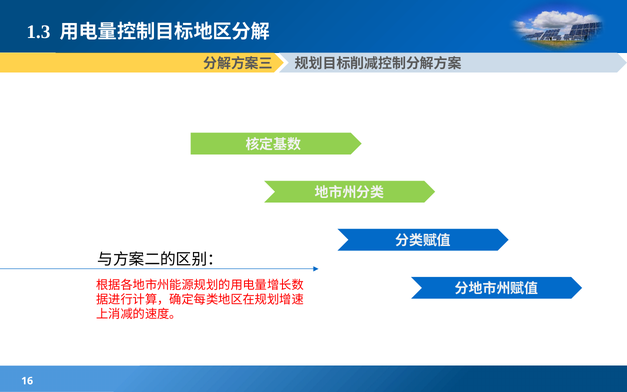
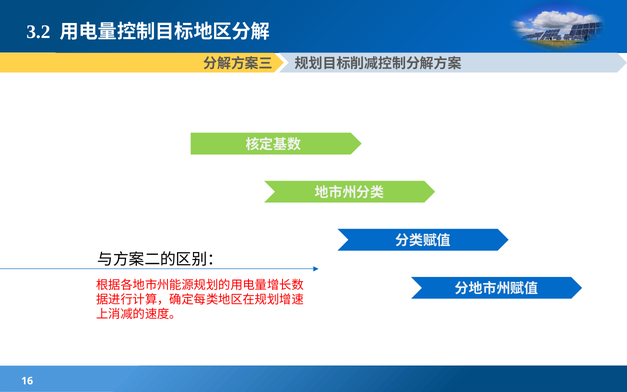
1.3: 1.3 -> 3.2
